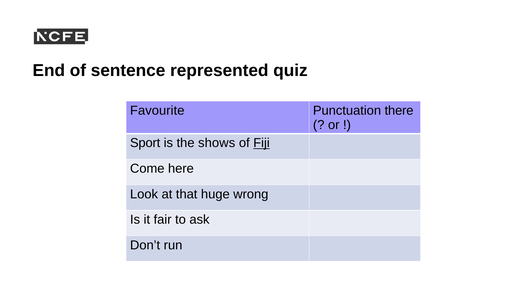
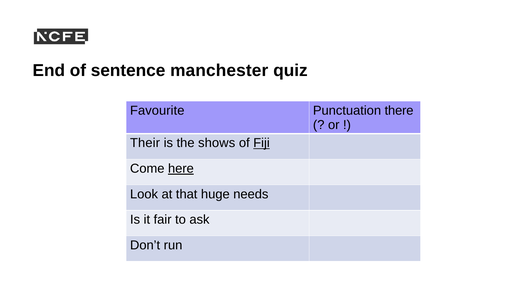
represented: represented -> manchester
Sport: Sport -> Their
here underline: none -> present
wrong: wrong -> needs
